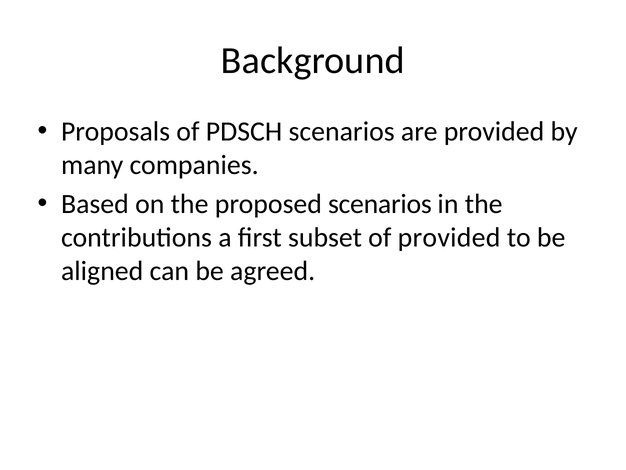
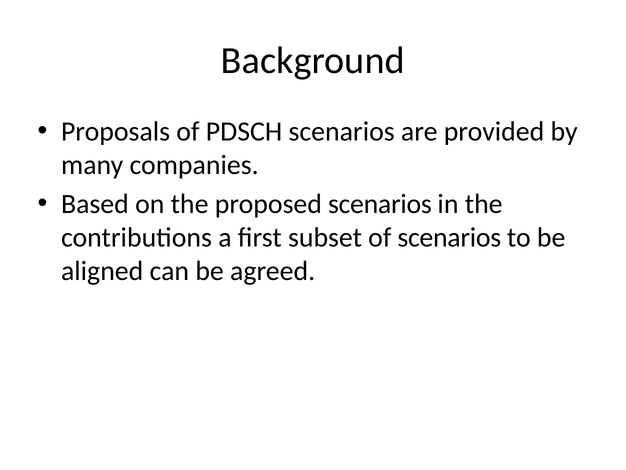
of provided: provided -> scenarios
